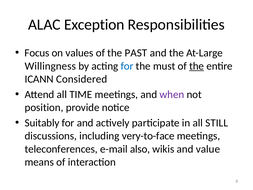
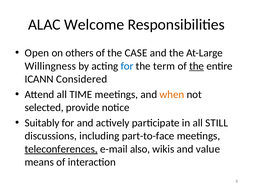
Exception: Exception -> Welcome
Focus: Focus -> Open
values: values -> others
PAST: PAST -> CASE
must: must -> term
when colour: purple -> orange
position: position -> selected
very-to-face: very-to-face -> part-to-face
teleconferences underline: none -> present
